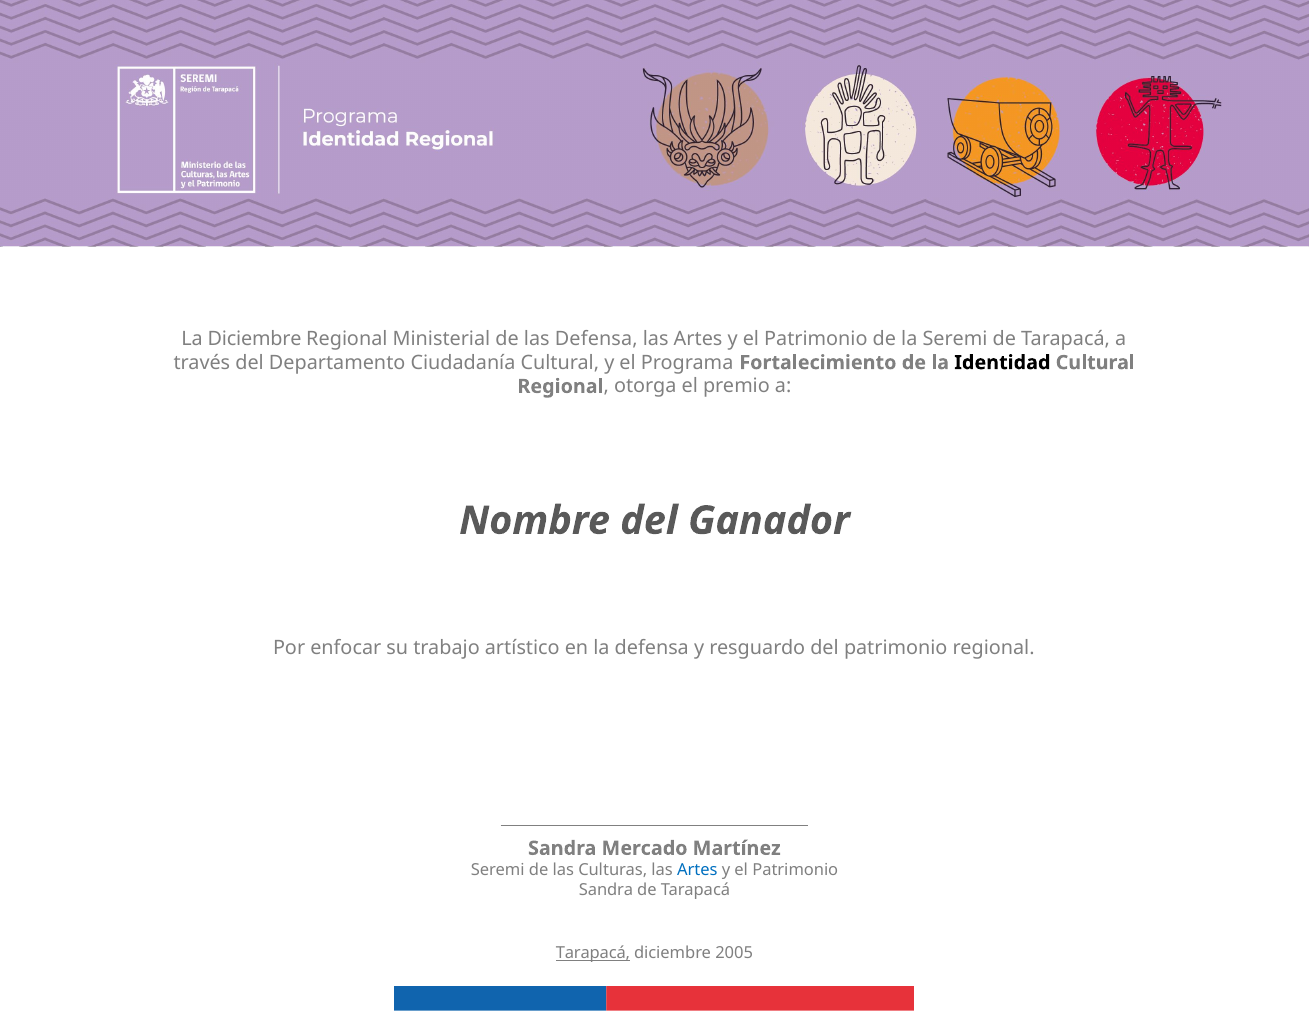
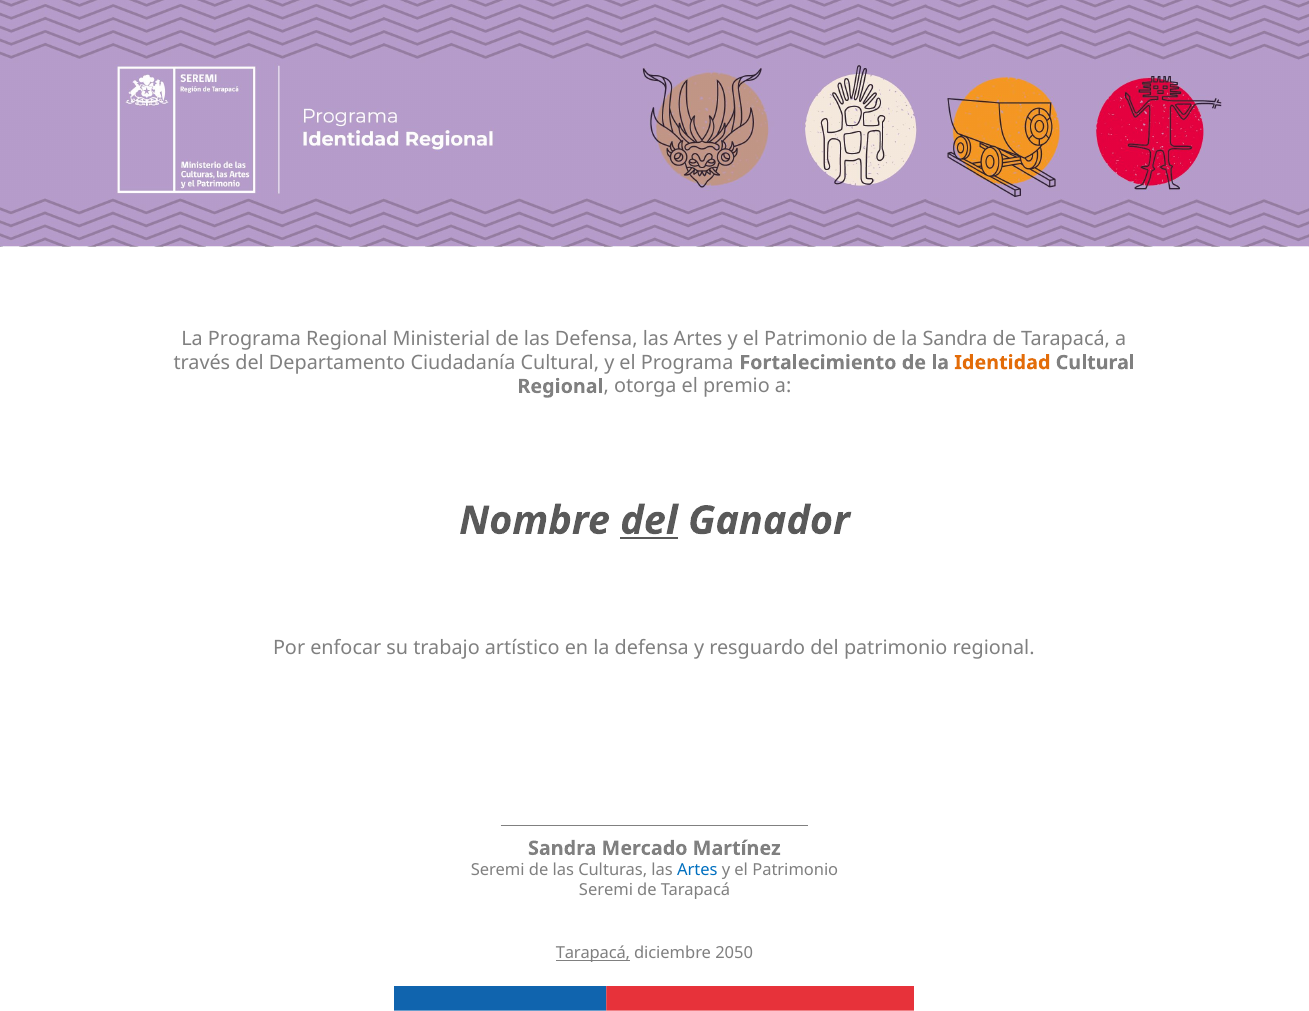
La Diciembre: Diciembre -> Programa
la Seremi: Seremi -> Sandra
Identidad colour: black -> orange
del at (649, 521) underline: none -> present
Sandra at (606, 890): Sandra -> Seremi
2005: 2005 -> 2050
